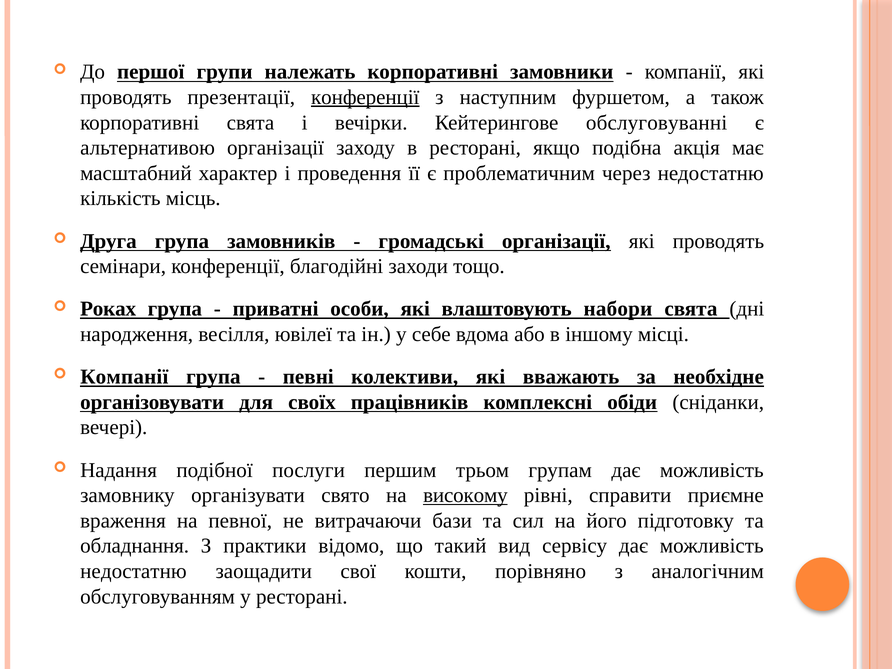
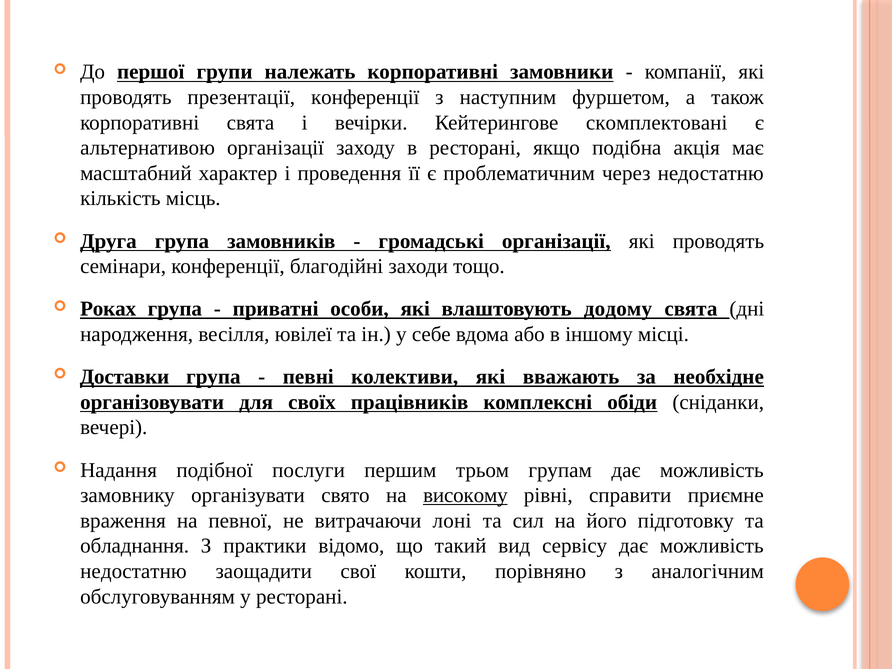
конференції at (365, 97) underline: present -> none
обслуговуванні: обслуговуванні -> скомплектовані
набори: набори -> додому
Компанії at (124, 377): Компанії -> Доставки
бази: бази -> лоні
